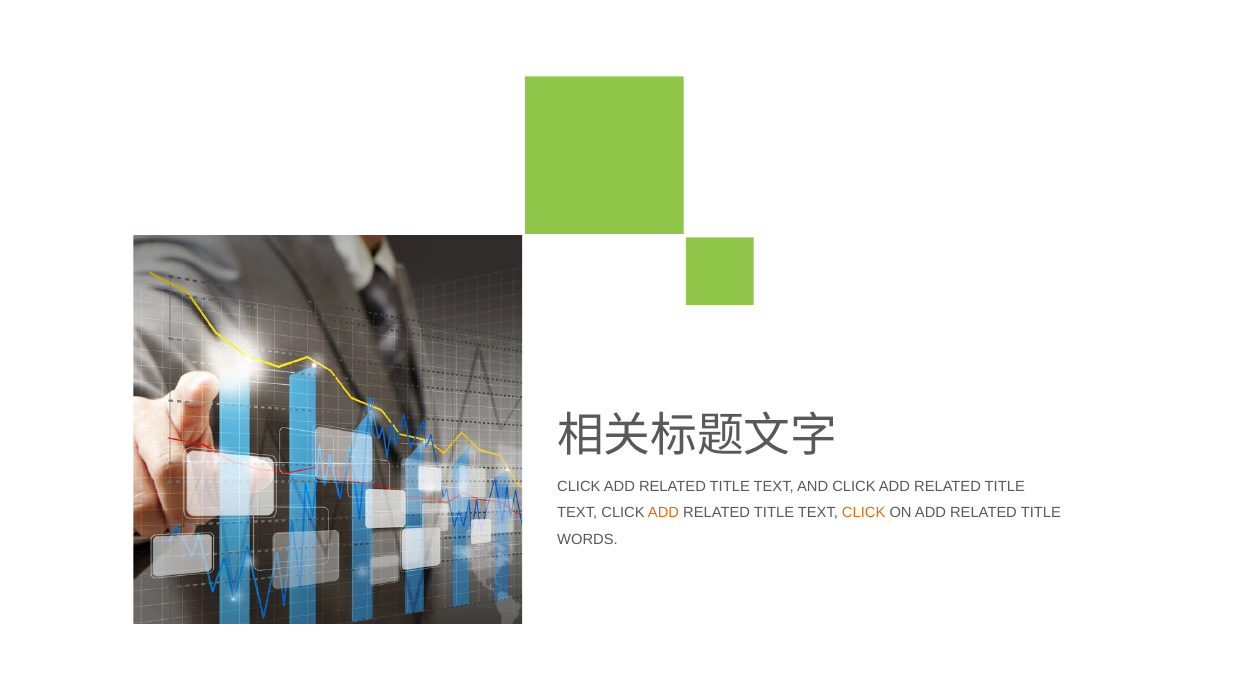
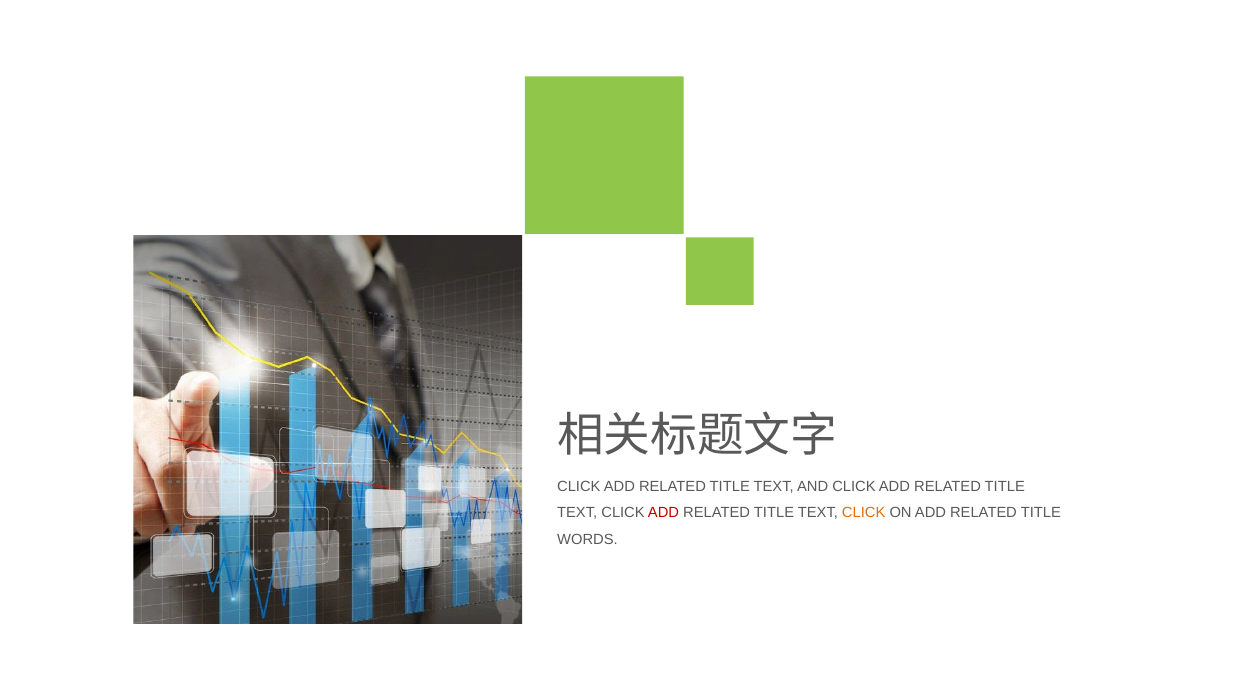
ADD at (664, 513) colour: orange -> red
